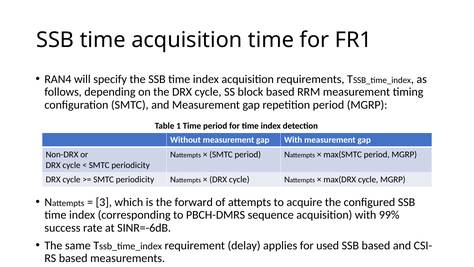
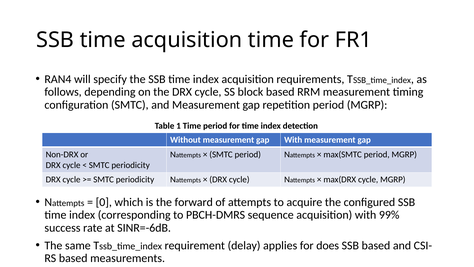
3: 3 -> 0
used: used -> does
